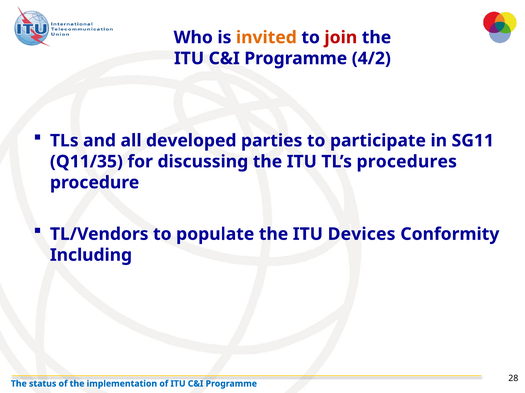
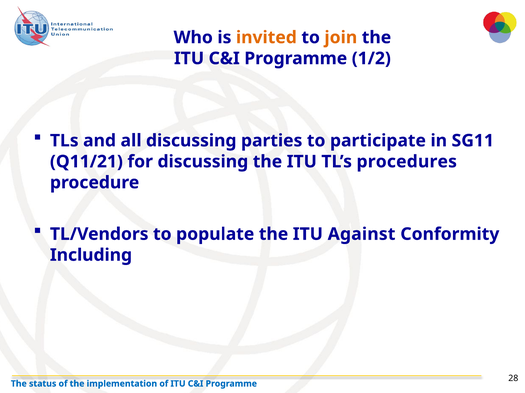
join colour: red -> orange
4/2: 4/2 -> 1/2
all developed: developed -> discussing
Q11/35: Q11/35 -> Q11/21
Devices: Devices -> Against
